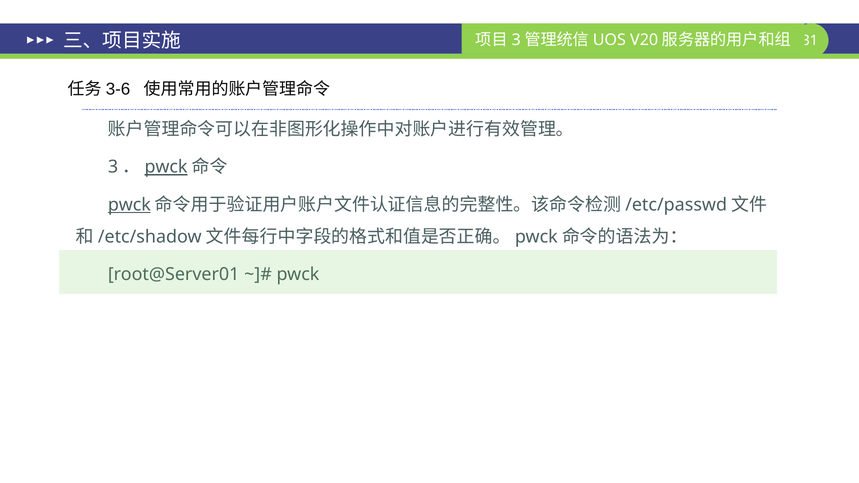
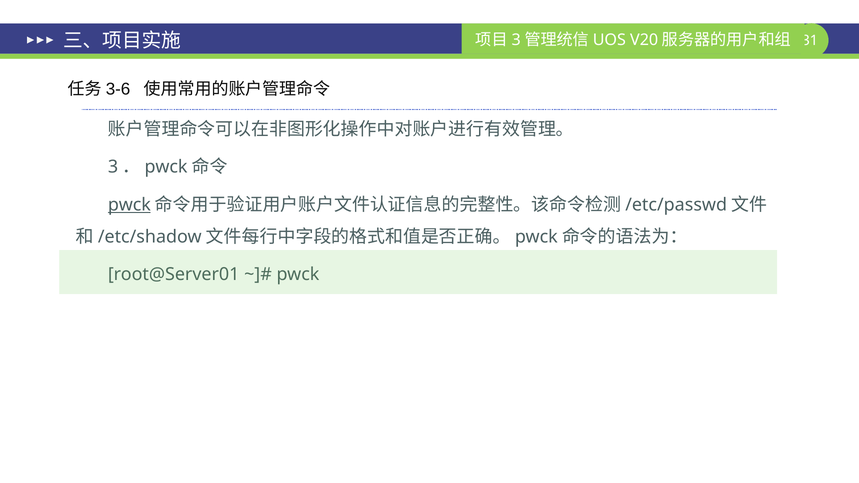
pwck at (166, 167) underline: present -> none
